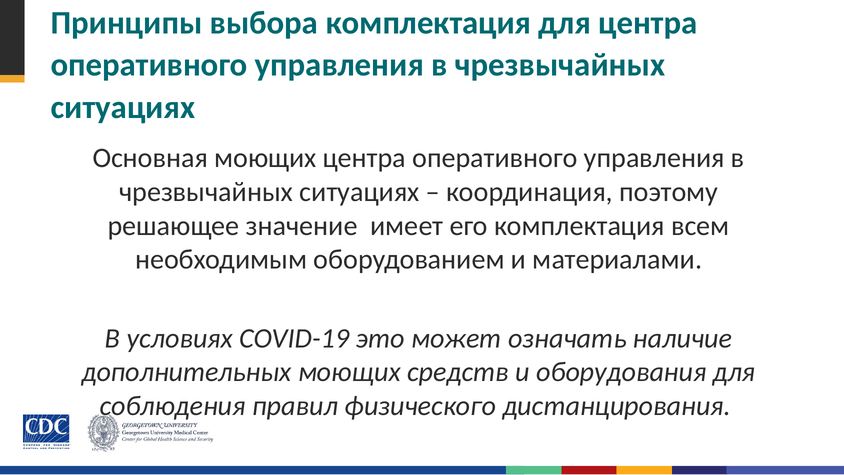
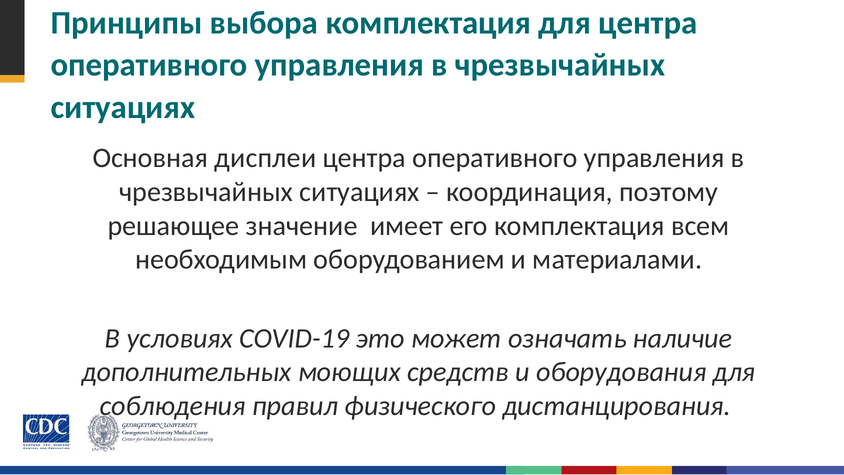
Основная моющих: моющих -> дисплеи
